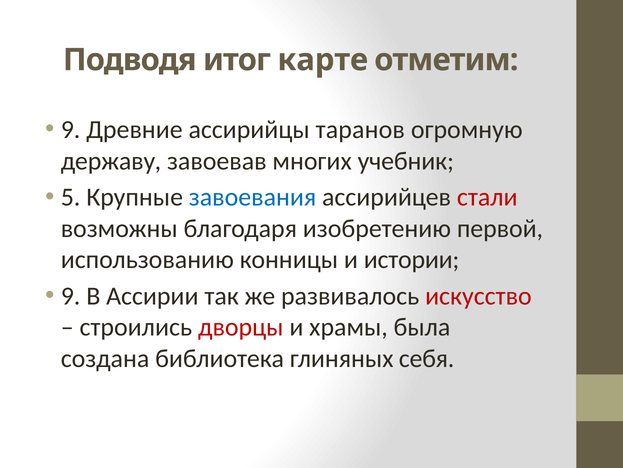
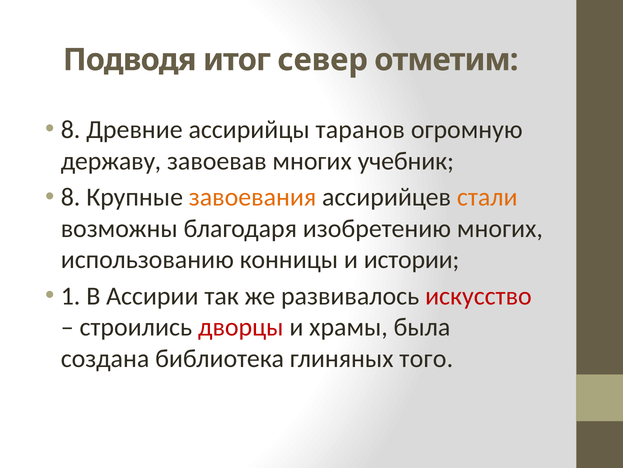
карте: карте -> север
9 at (71, 130): 9 -> 8
5 at (71, 197): 5 -> 8
завоевания colour: blue -> orange
стали colour: red -> orange
изобретению первой: первой -> многих
9 at (71, 296): 9 -> 1
себя: себя -> того
